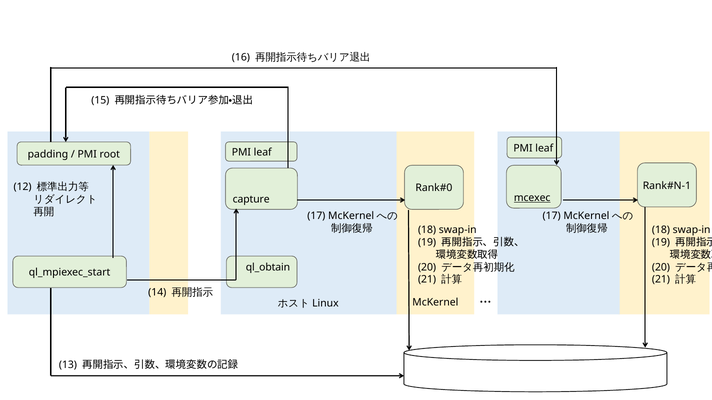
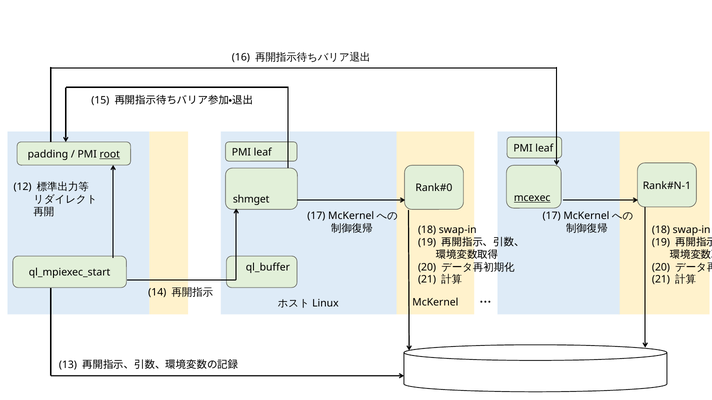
root underline: none -> present
capture: capture -> shmget
ql_obtain: ql_obtain -> ql_buffer
